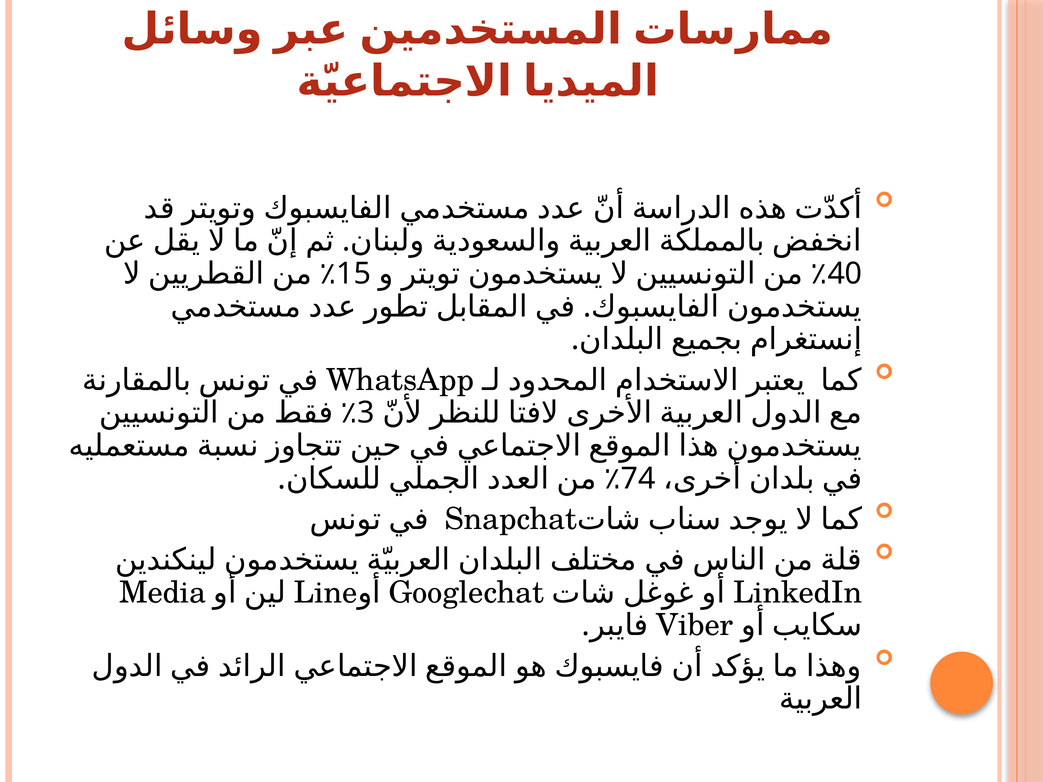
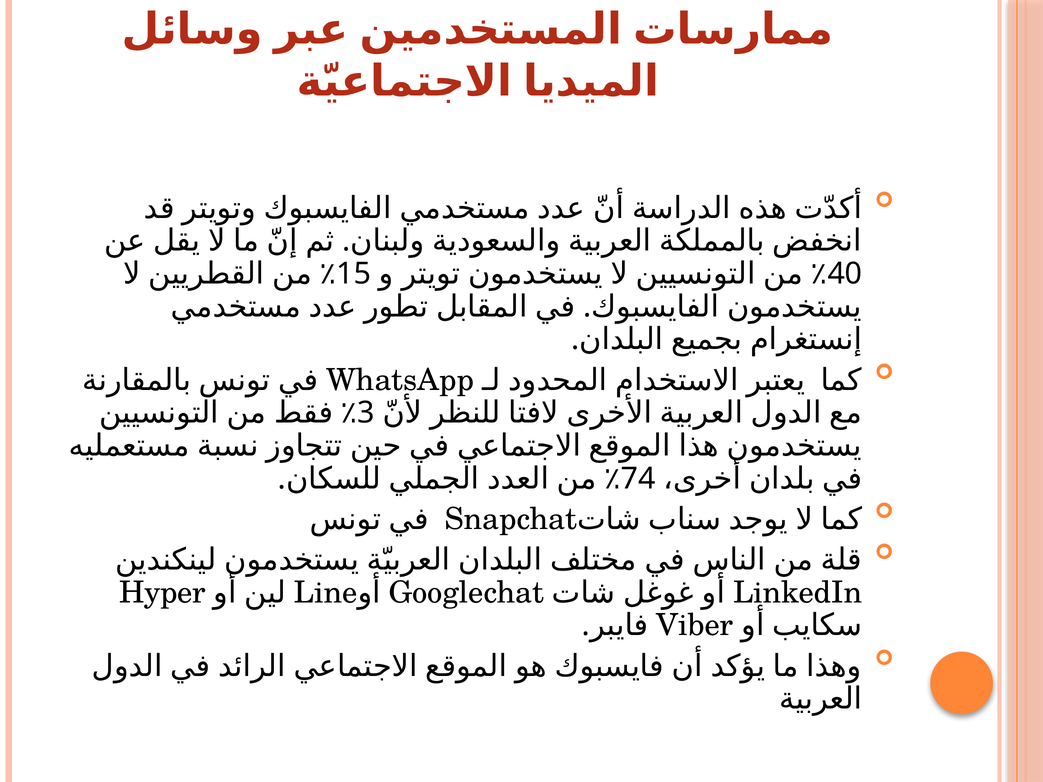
Media: Media -> Hyper
